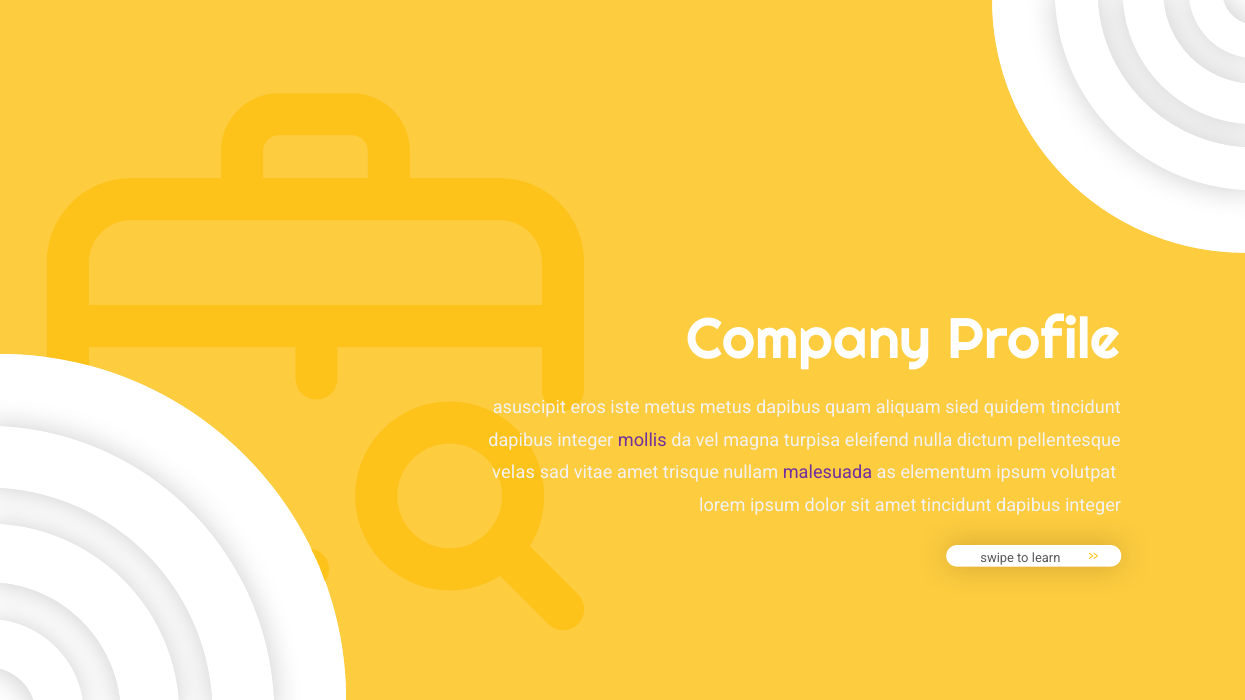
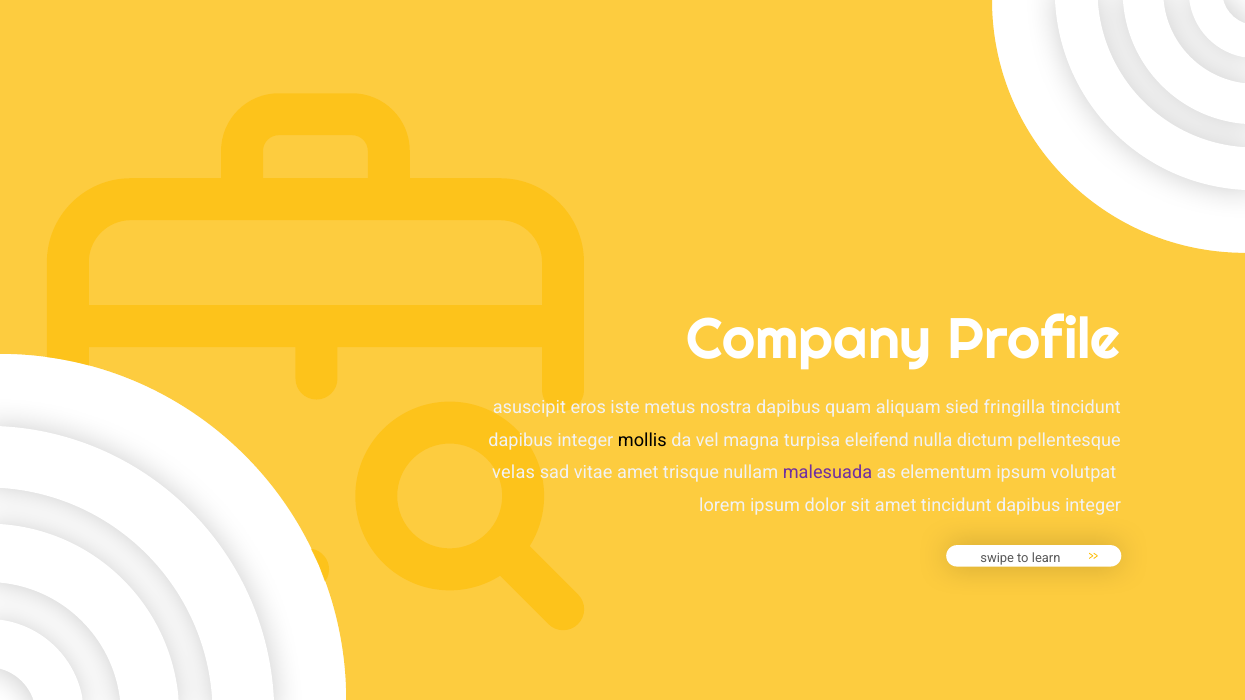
metus metus: metus -> nostra
quidem: quidem -> fringilla
mollis colour: purple -> black
